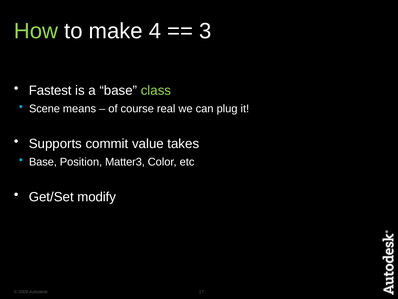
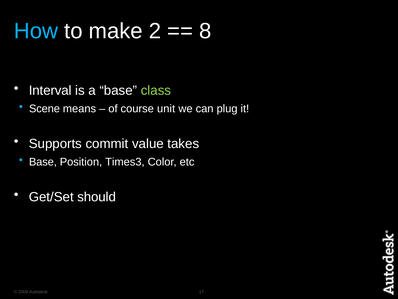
How colour: light green -> light blue
4: 4 -> 2
3: 3 -> 8
Fastest: Fastest -> Interval
real: real -> unit
Matter3: Matter3 -> Times3
modify: modify -> should
